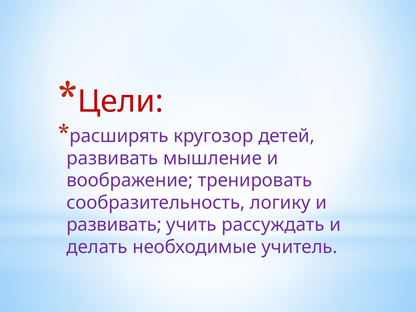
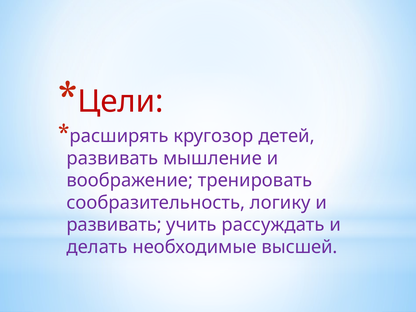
учитель: учитель -> высшей
